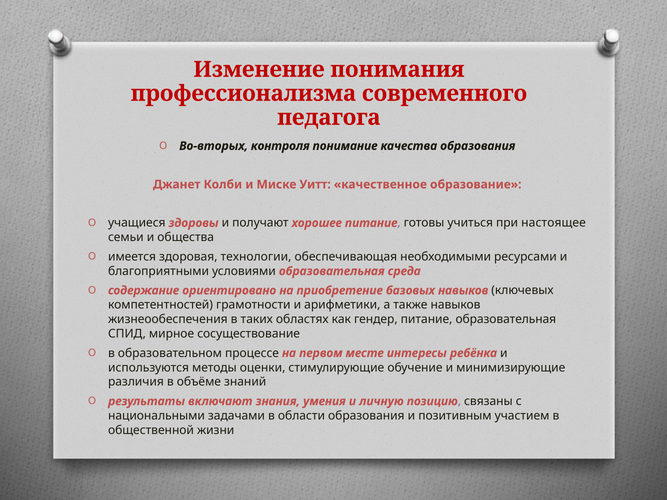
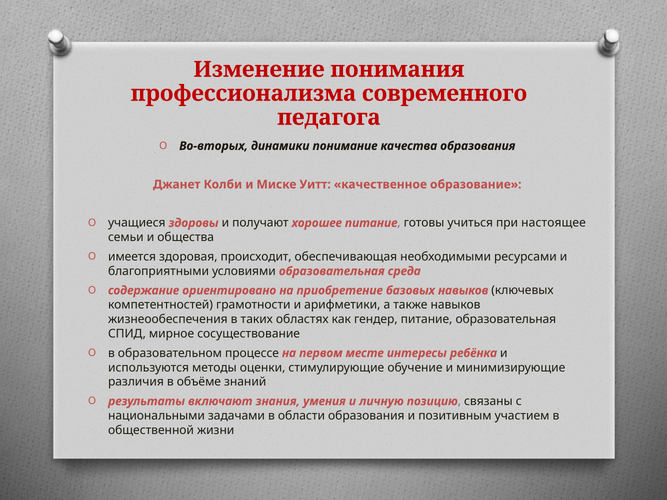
контроля: контроля -> динамики
технологии: технологии -> происходит
